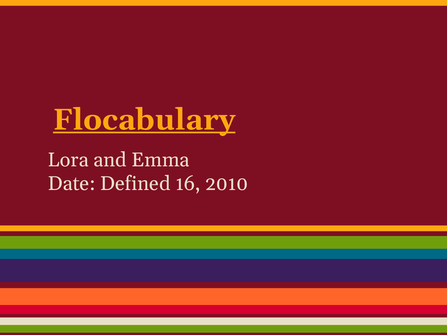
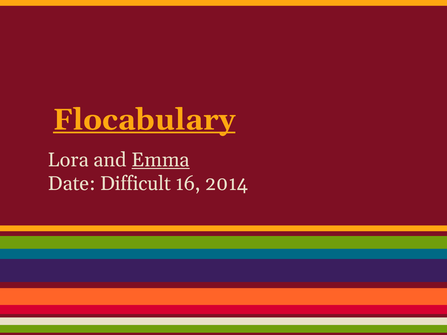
Emma underline: none -> present
Defined: Defined -> Difficult
2010: 2010 -> 2014
